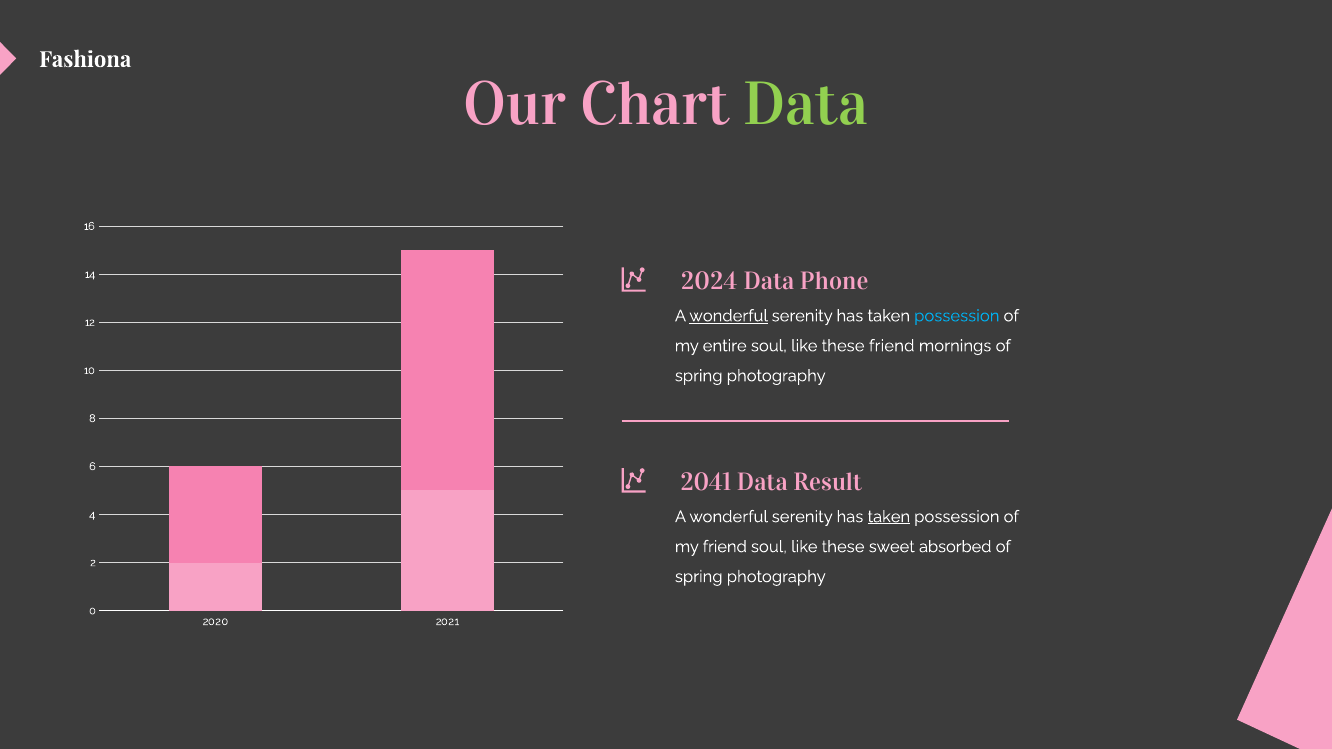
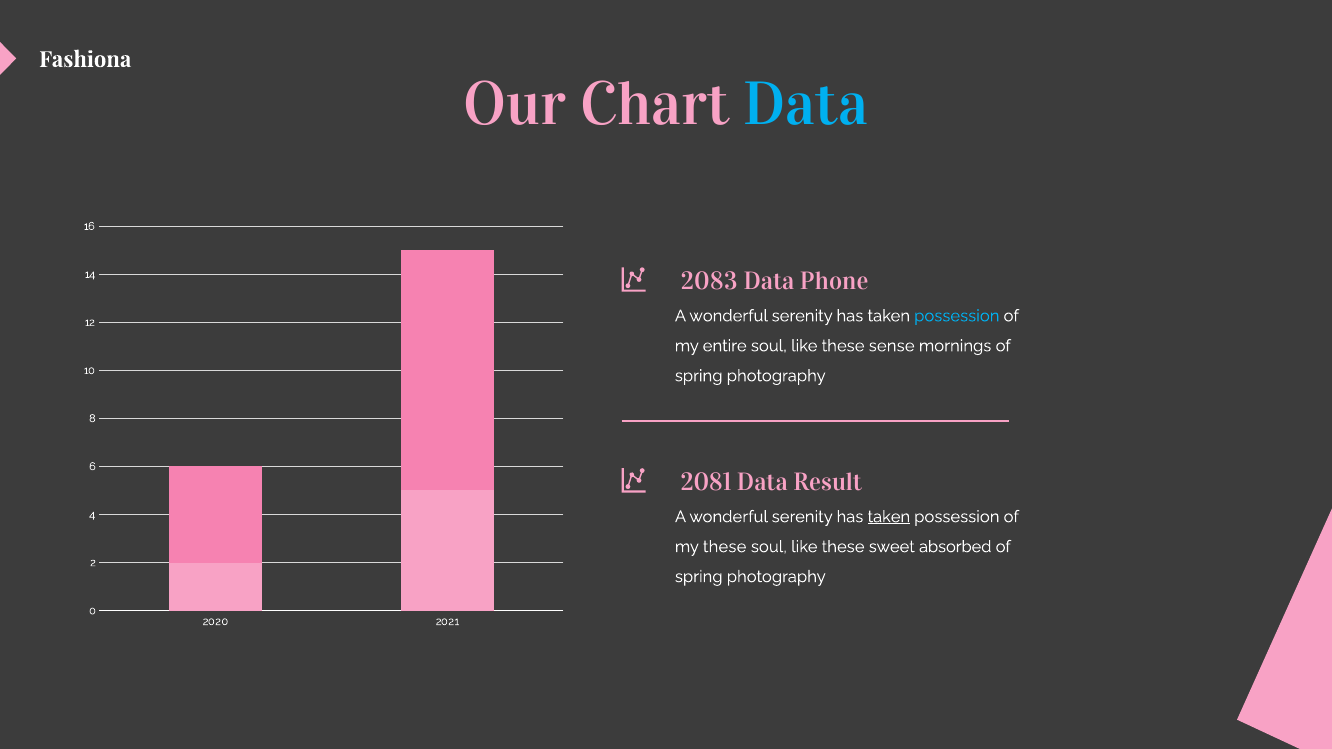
Data at (806, 105) colour: light green -> light blue
2024: 2024 -> 2083
wonderful at (729, 316) underline: present -> none
these friend: friend -> sense
2041: 2041 -> 2081
my friend: friend -> these
